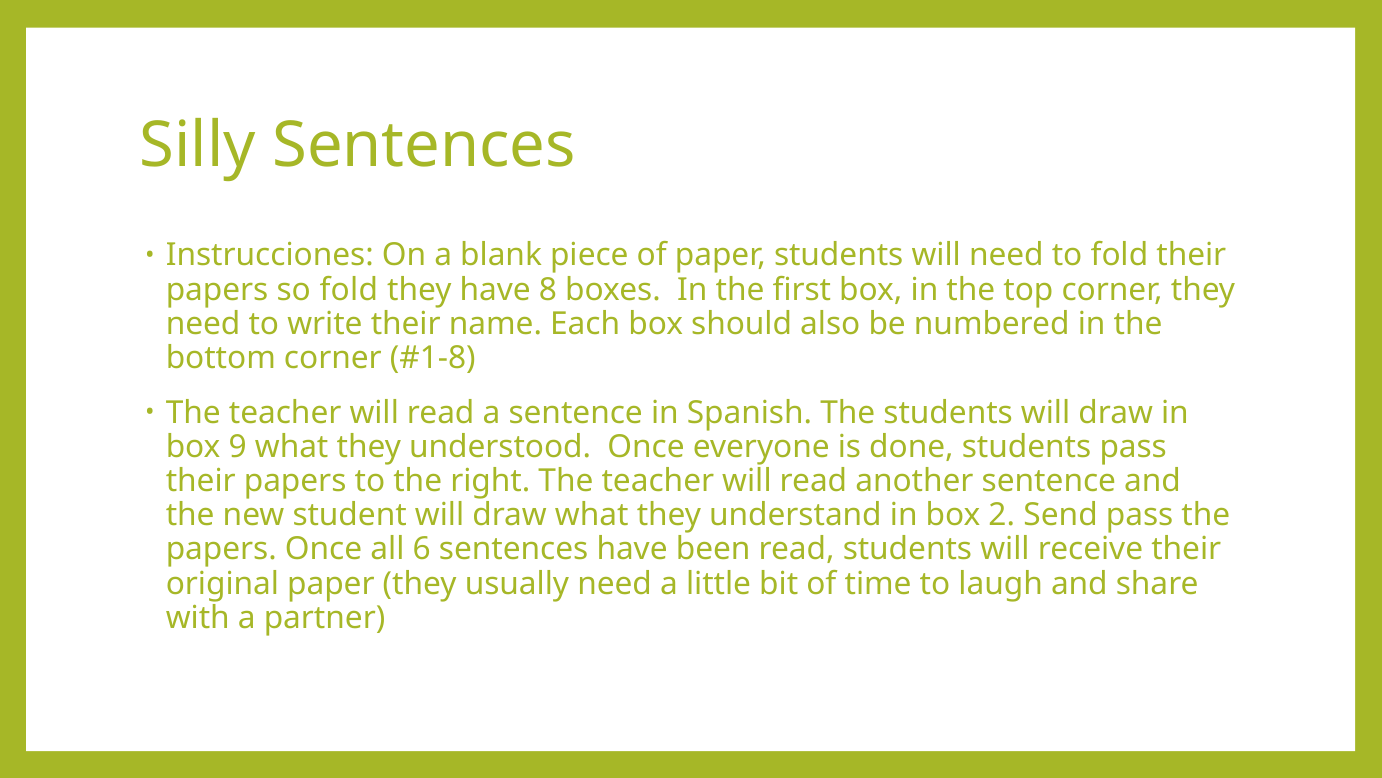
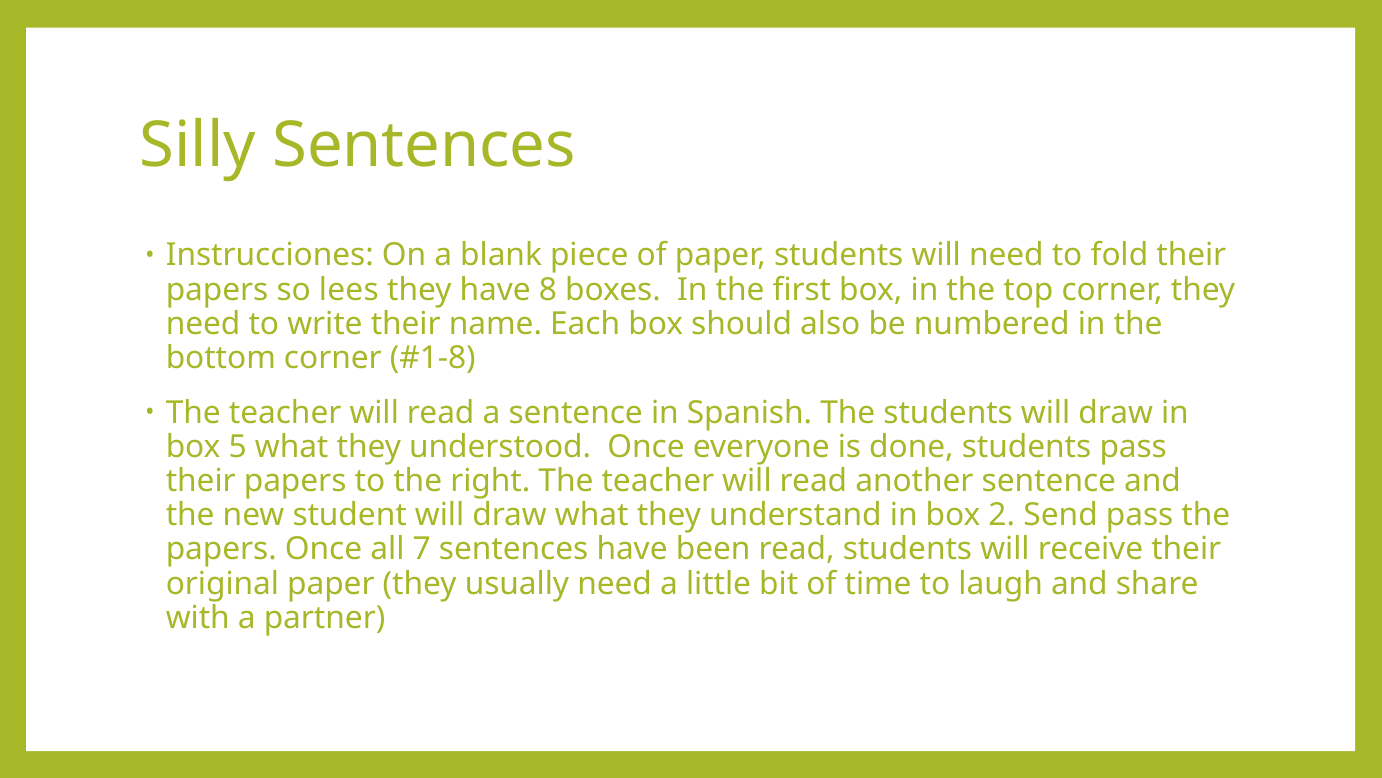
so fold: fold -> lees
9: 9 -> 5
6: 6 -> 7
